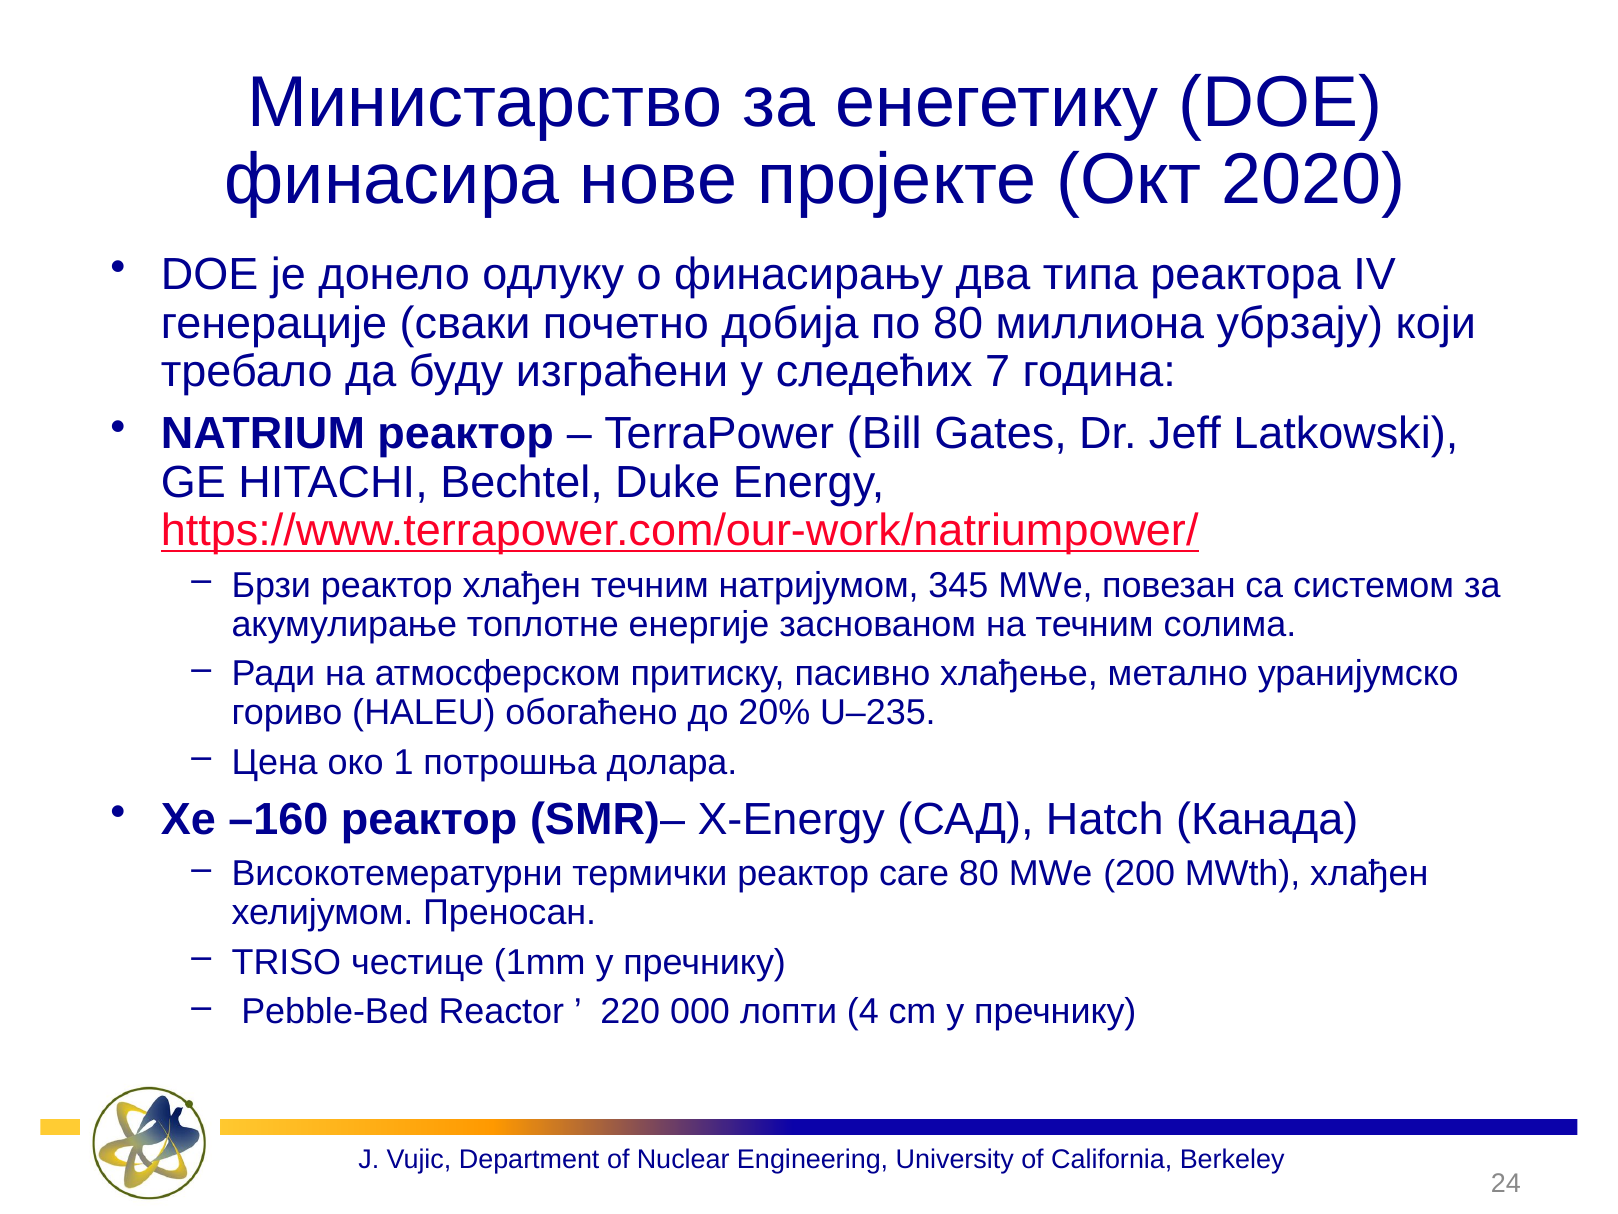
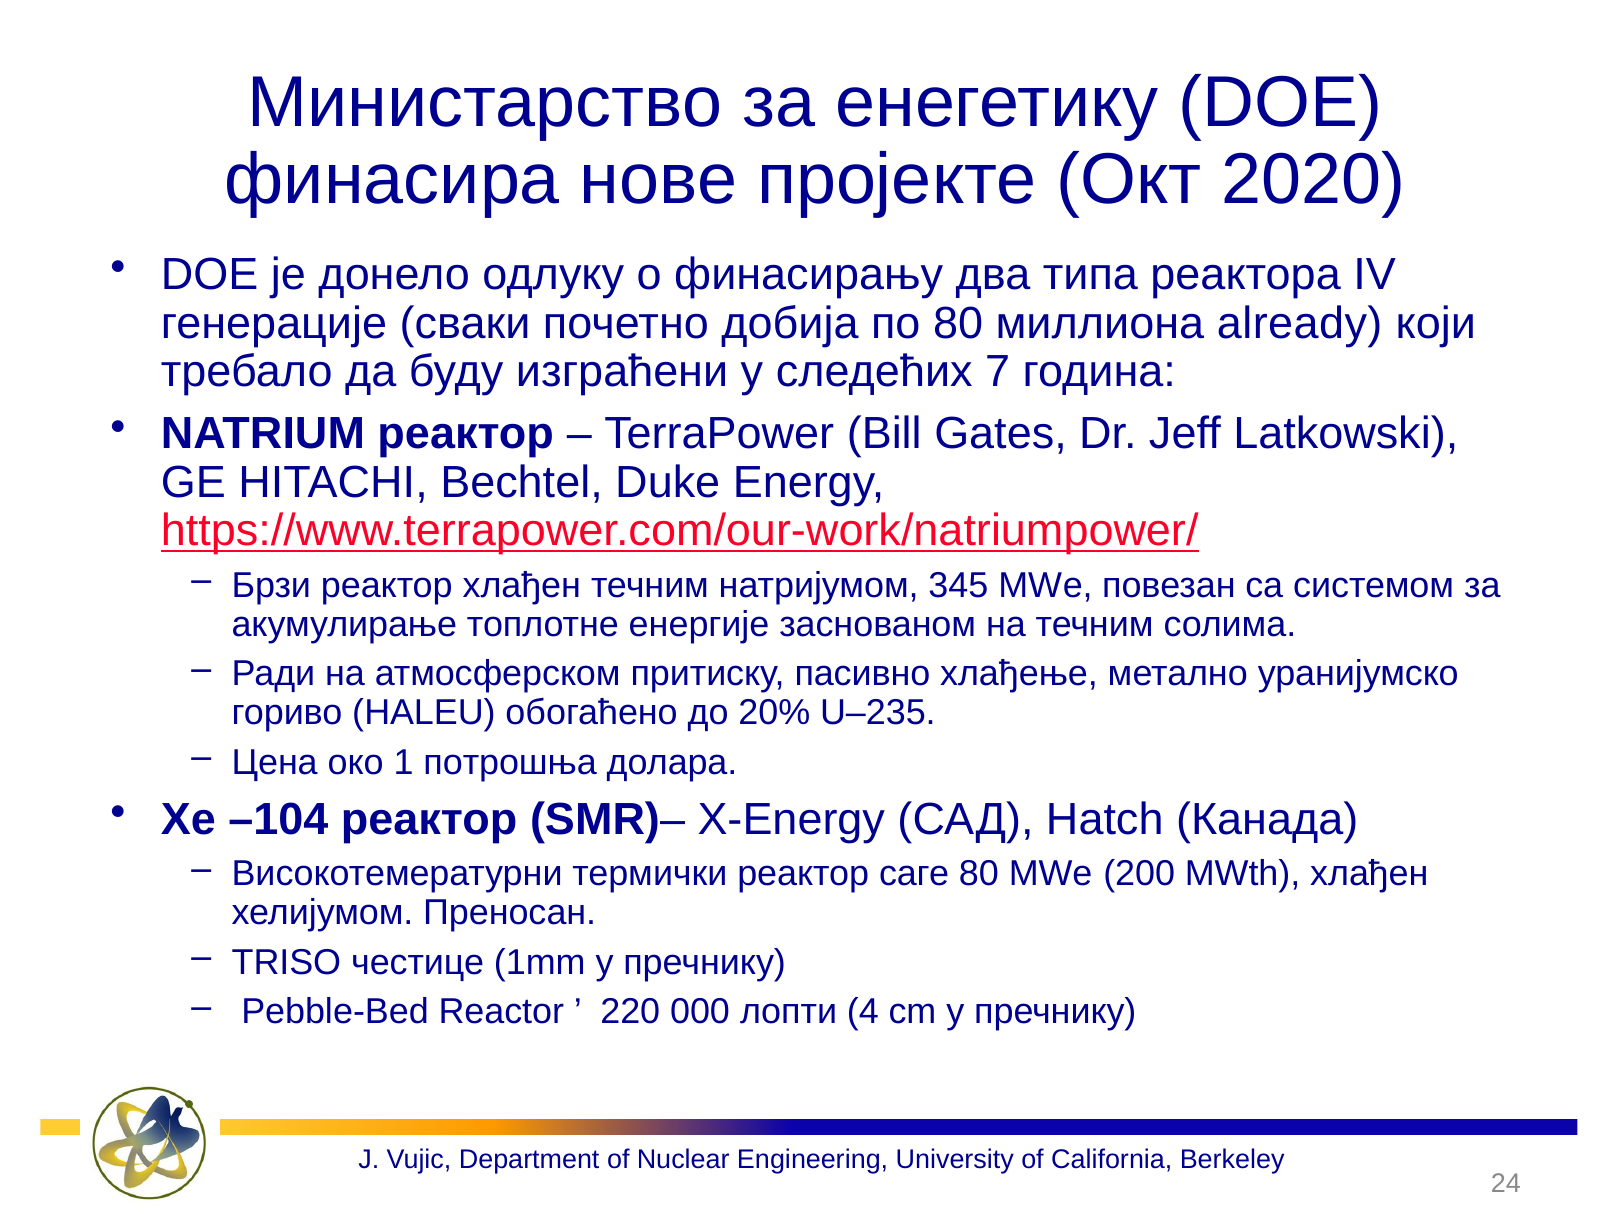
убрзају: убрзају -> already
–160: –160 -> –104
